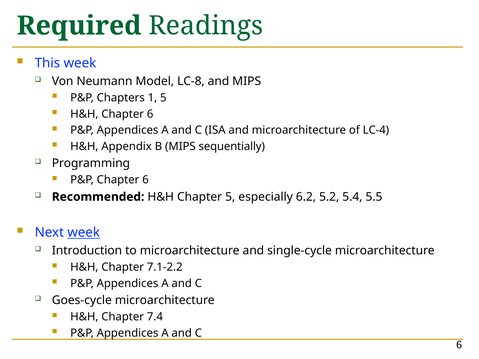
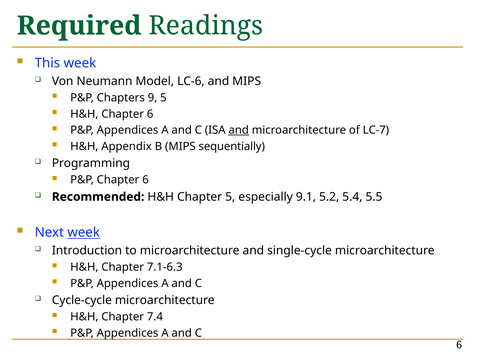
LC-8: LC-8 -> LC-6
1: 1 -> 9
and at (239, 130) underline: none -> present
LC-4: LC-4 -> LC-7
6.2: 6.2 -> 9.1
7.1-2.2: 7.1-2.2 -> 7.1-6.3
Goes-cycle: Goes-cycle -> Cycle-cycle
